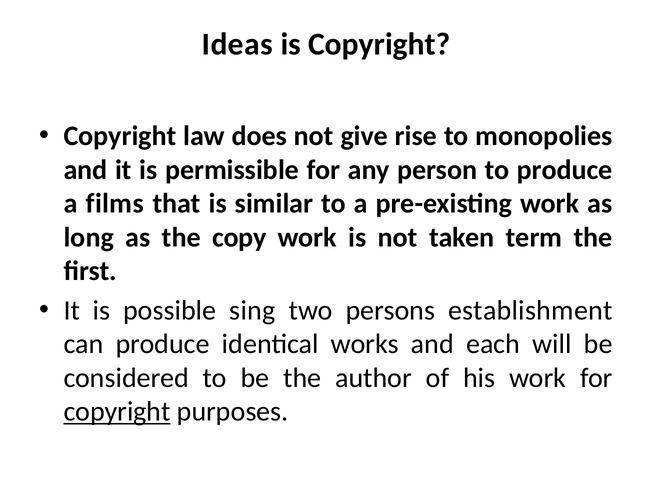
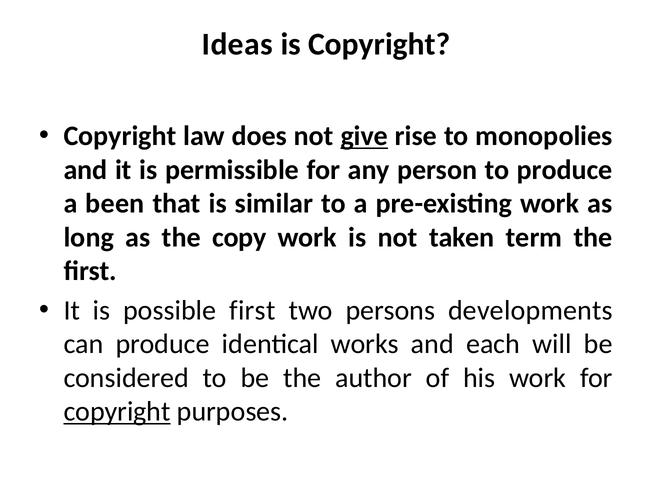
give underline: none -> present
films: films -> been
possible sing: sing -> first
establishment: establishment -> developments
